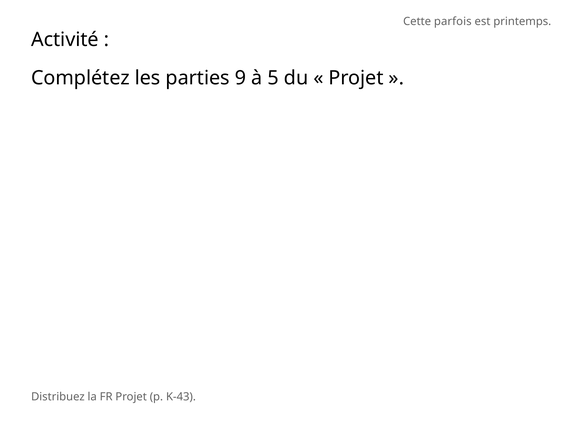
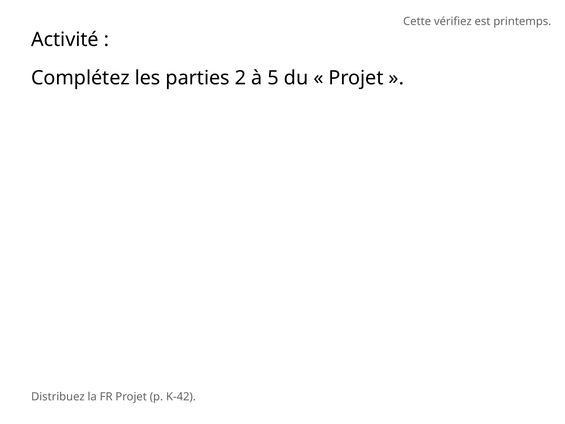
parfois: parfois -> vérifiez
9: 9 -> 2
K-43: K-43 -> K-42
